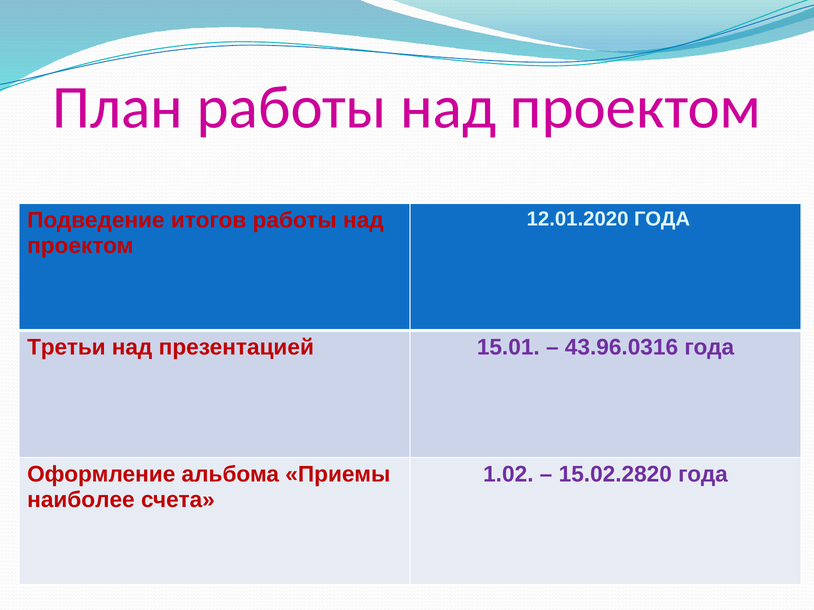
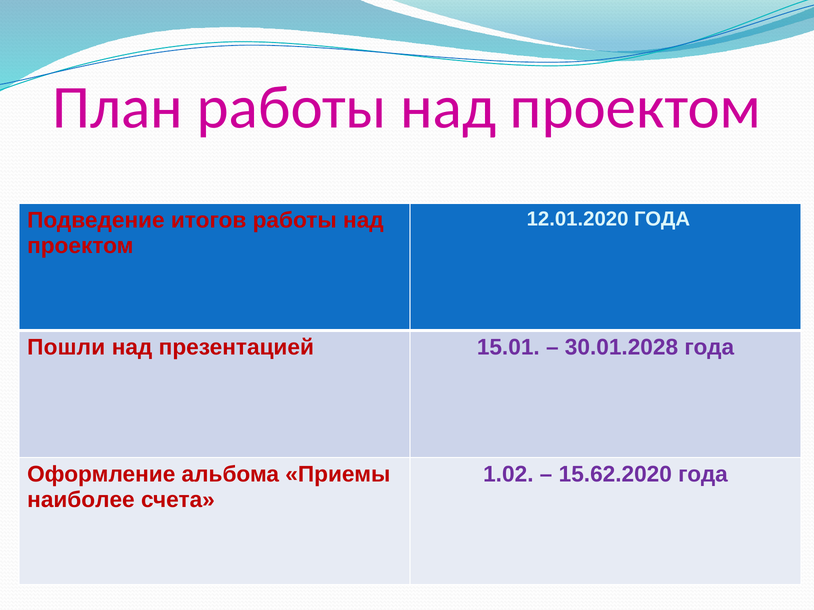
Третьи: Третьи -> Пошли
43.96.0316: 43.96.0316 -> 30.01.2028
15.02.2820: 15.02.2820 -> 15.62.2020
